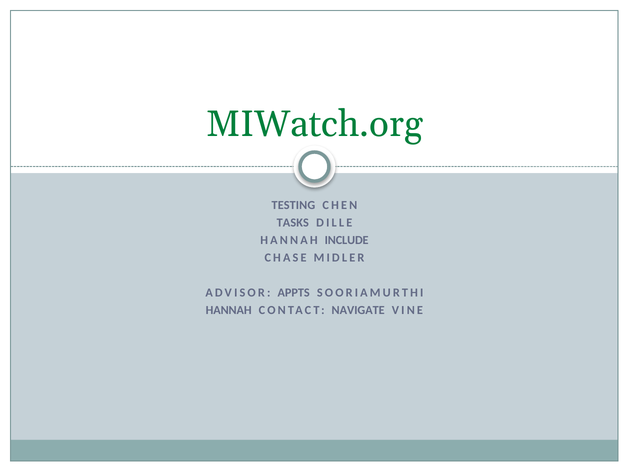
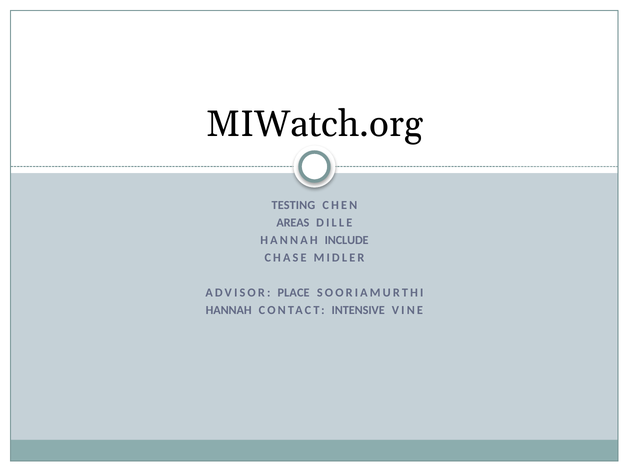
MIWatch.org colour: green -> black
TASKS: TASKS -> AREAS
APPTS: APPTS -> PLACE
NAVIGATE: NAVIGATE -> INTENSIVE
